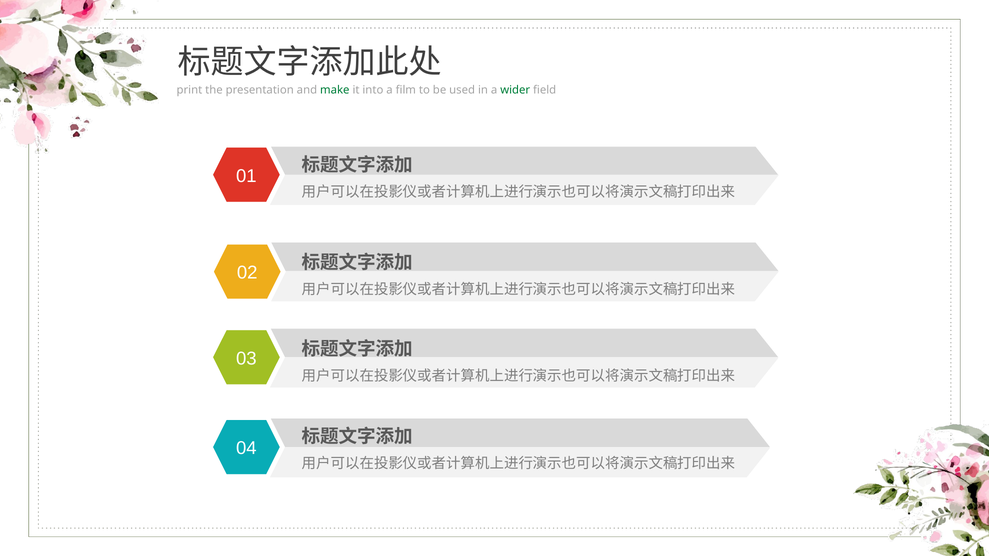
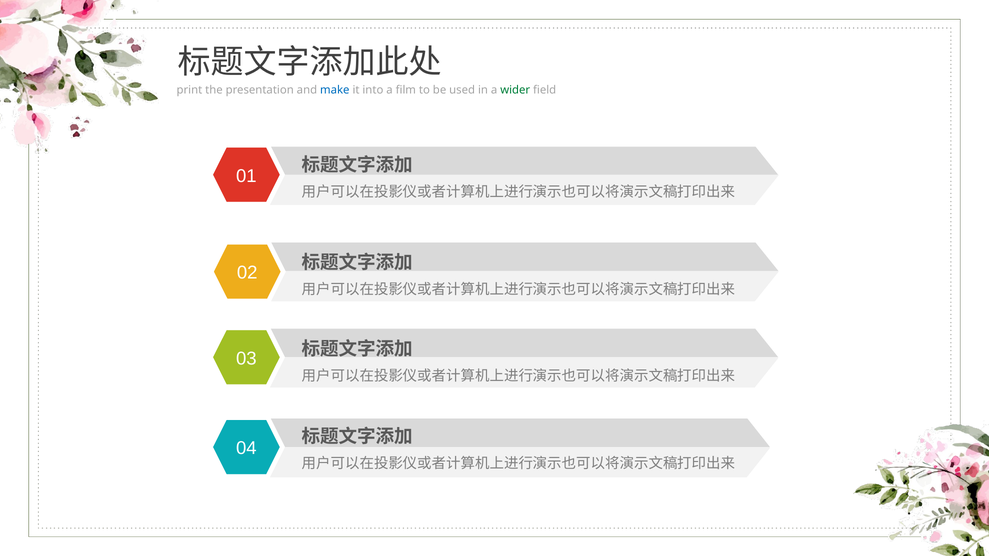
make colour: green -> blue
